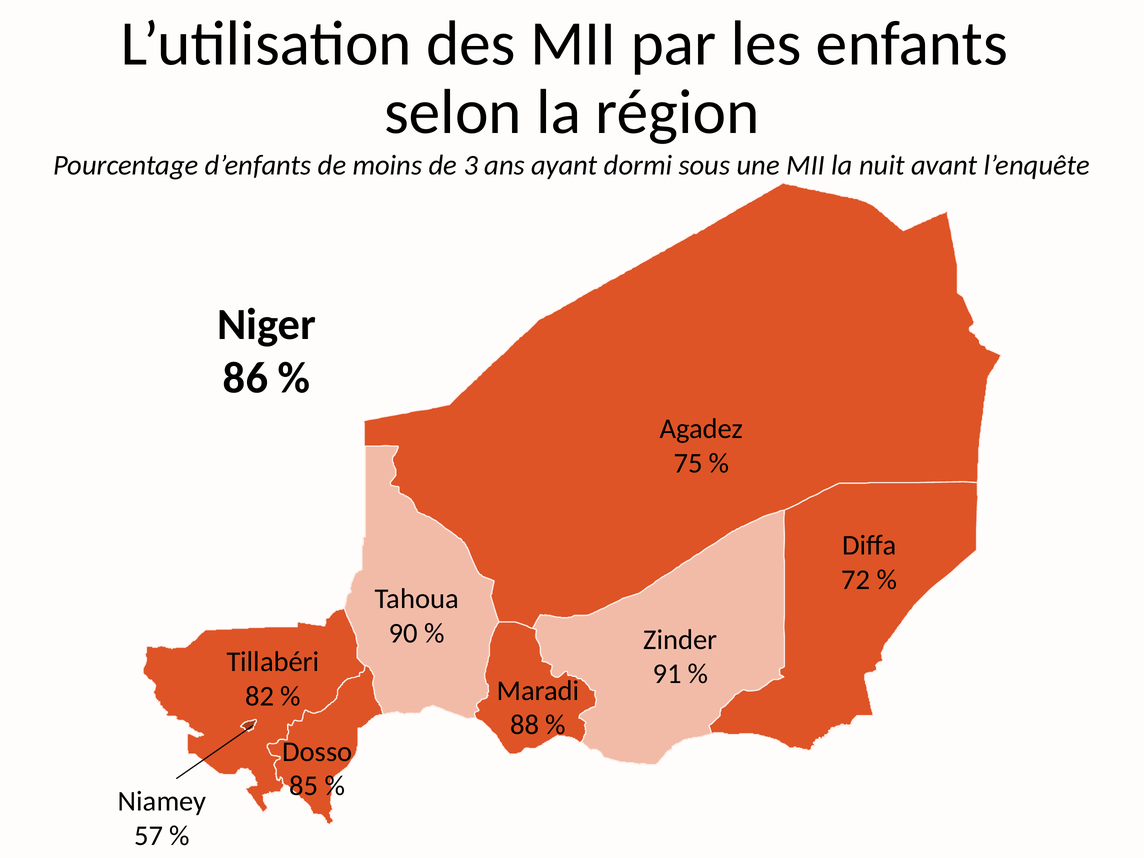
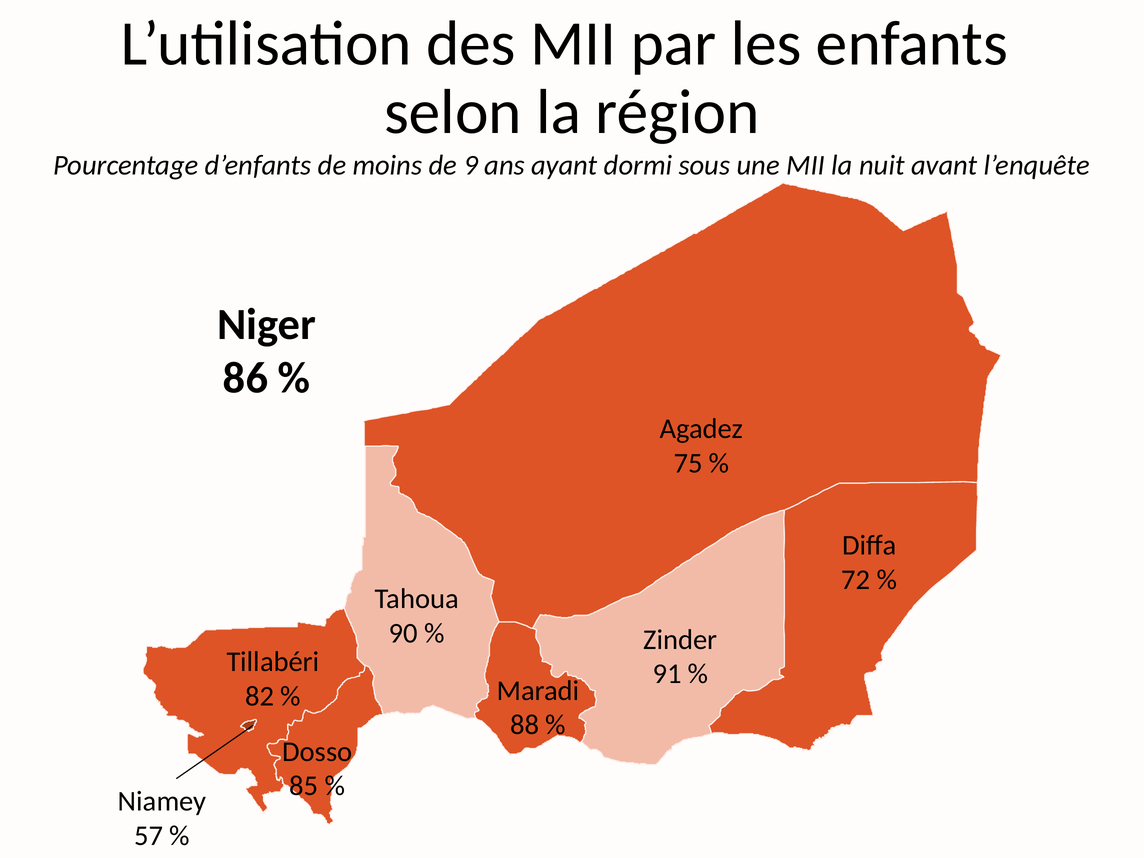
3: 3 -> 9
